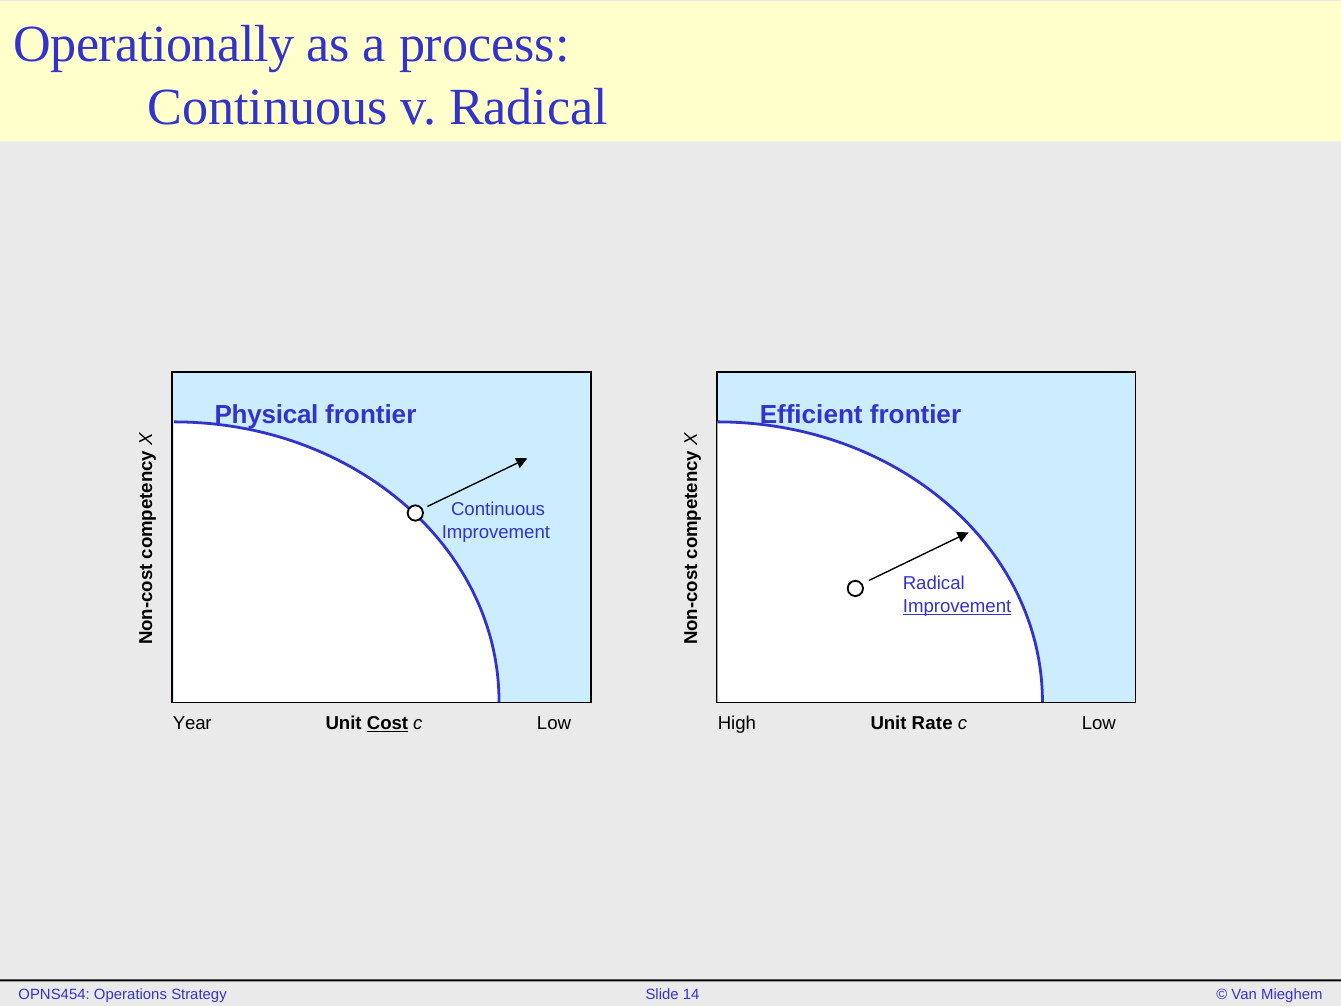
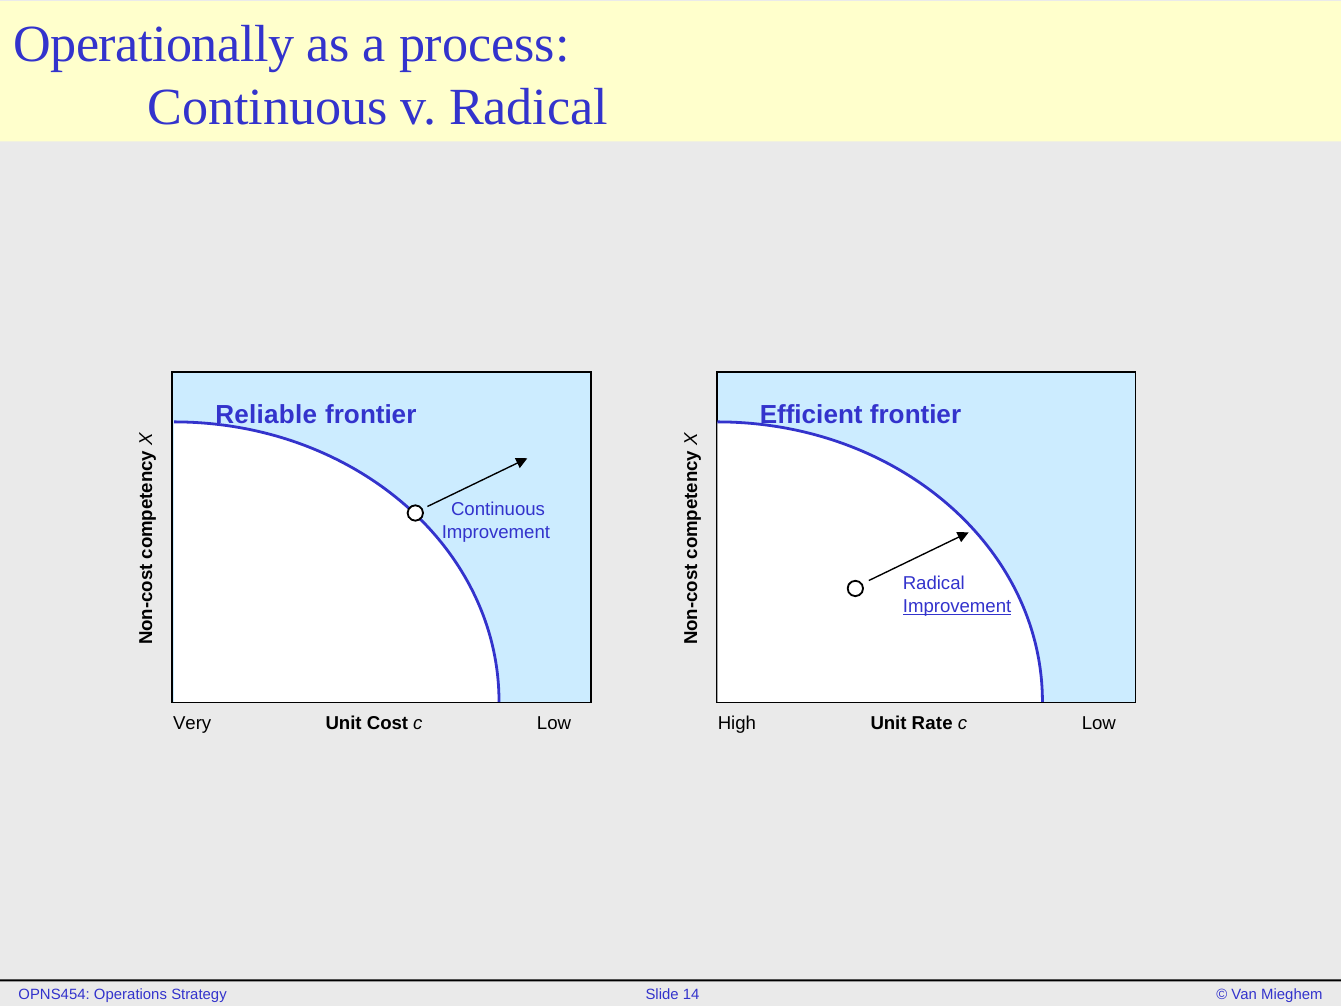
Physical: Physical -> Reliable
Year: Year -> Very
Cost underline: present -> none
